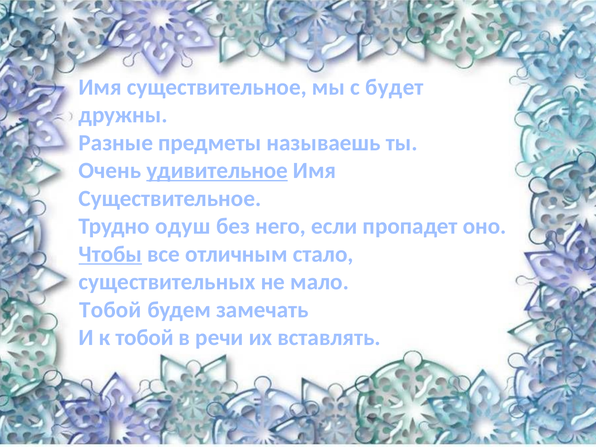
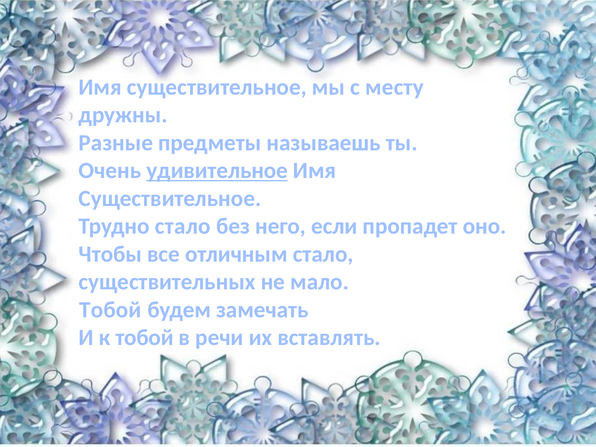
будет: будет -> месту
Трудно одуш: одуш -> стало
Чтобы underline: present -> none
